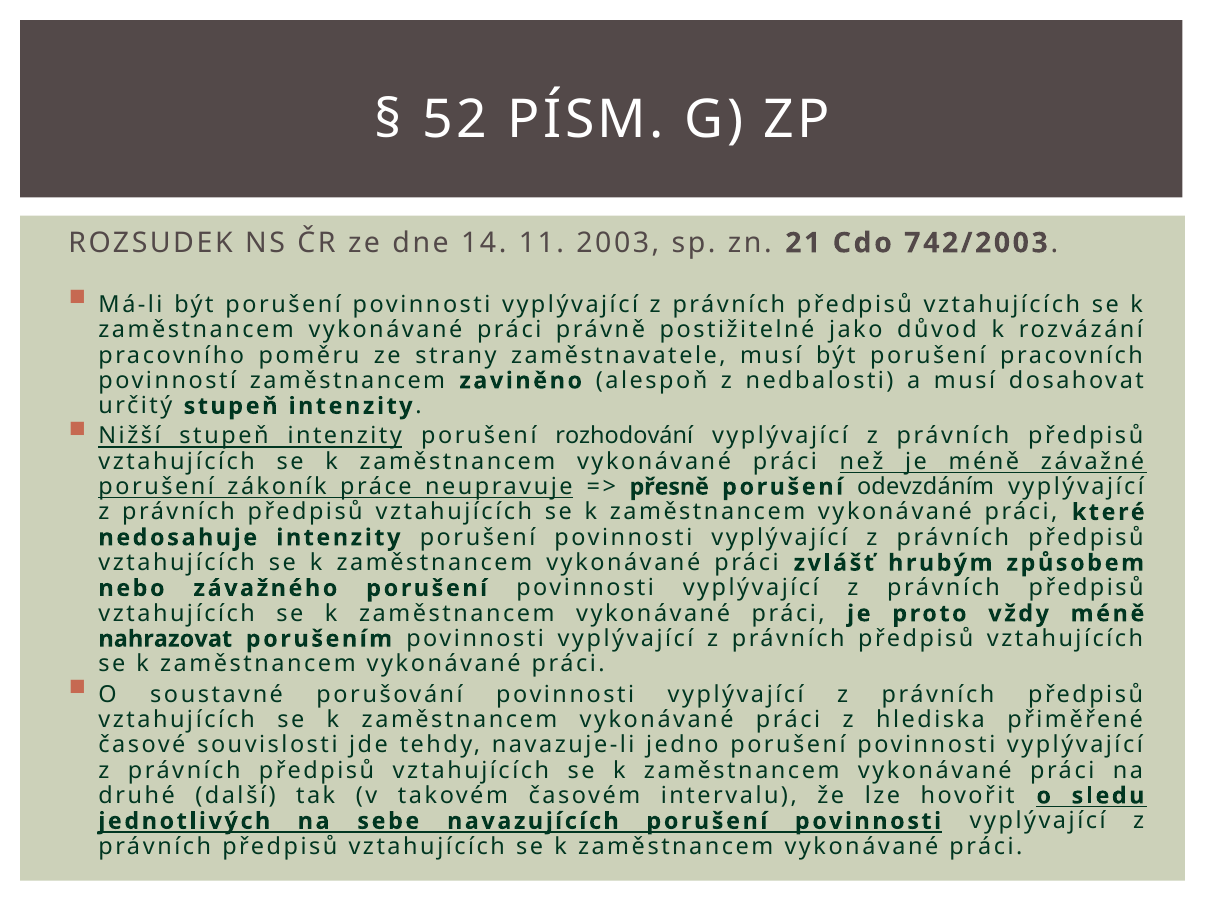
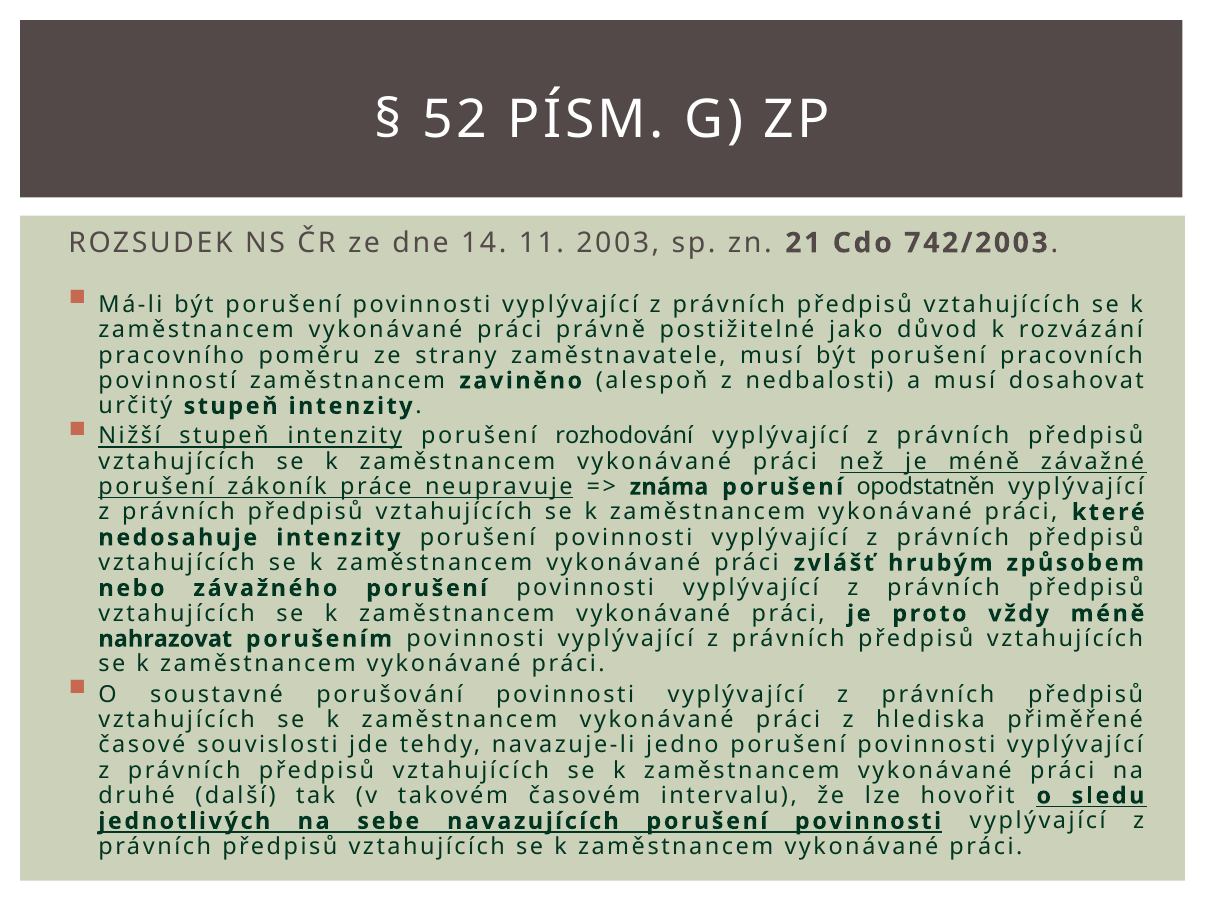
přesně: přesně -> známa
odevzdáním: odevzdáním -> opodstatněn
